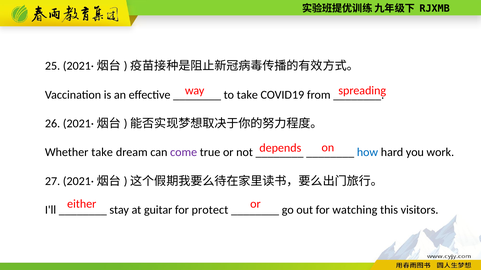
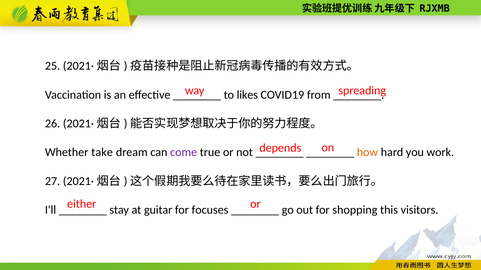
to take: take -> likes
how colour: blue -> orange
protect: protect -> focuses
watching: watching -> shopping
